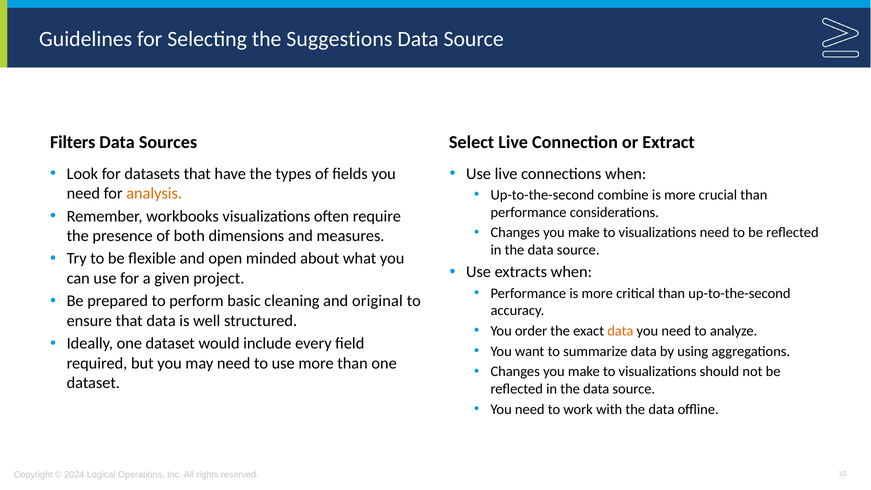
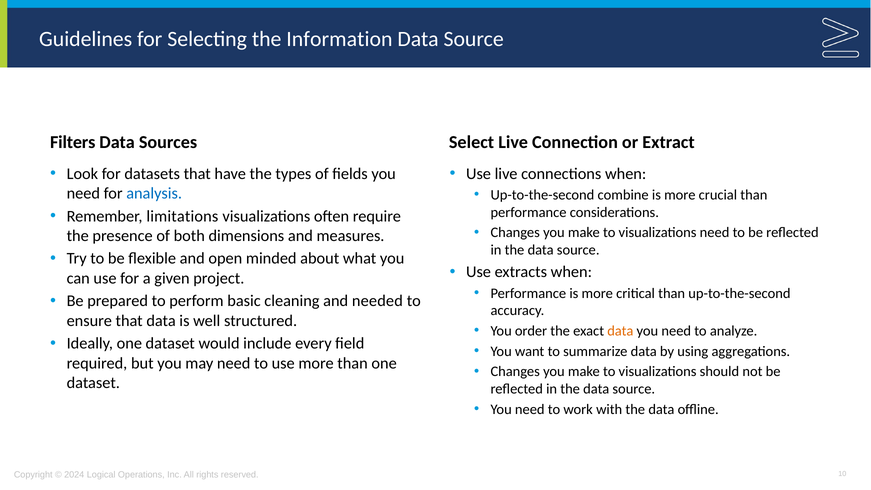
Suggestions: Suggestions -> Information
analysis colour: orange -> blue
workbooks: workbooks -> limitations
original: original -> needed
